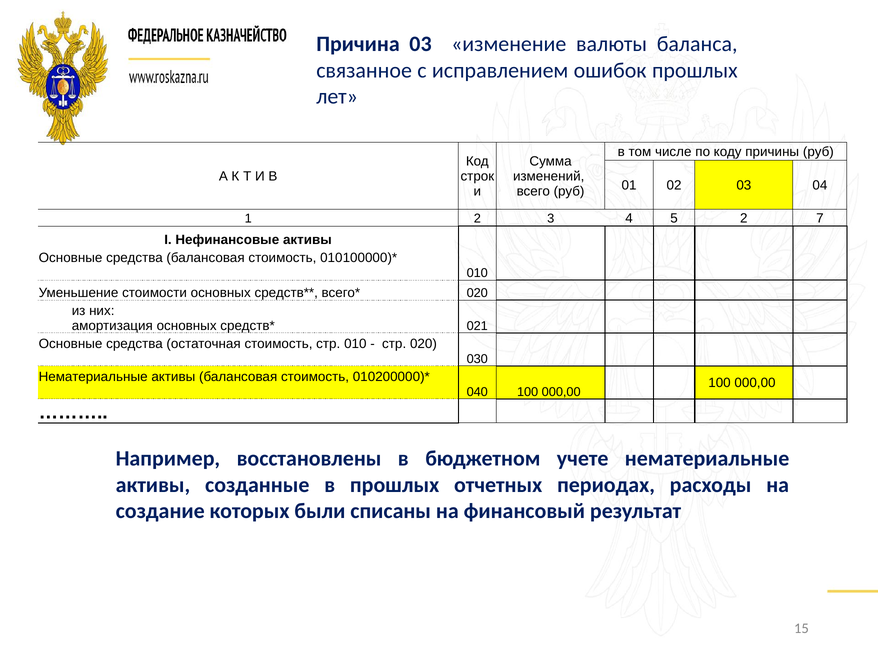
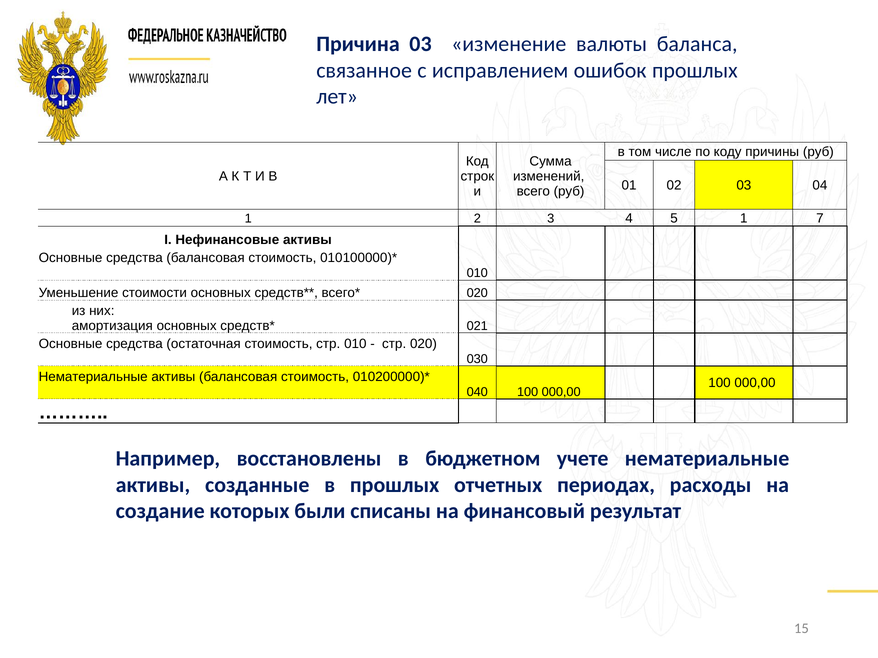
5 2: 2 -> 1
